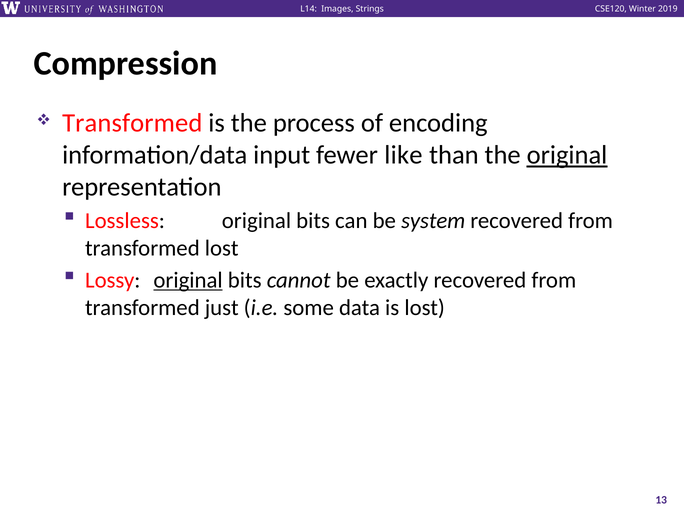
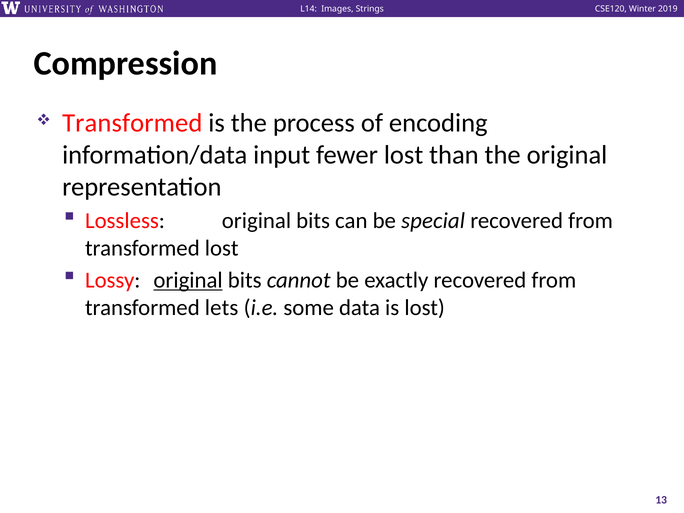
fewer like: like -> lost
original at (567, 155) underline: present -> none
system: system -> special
just: just -> lets
